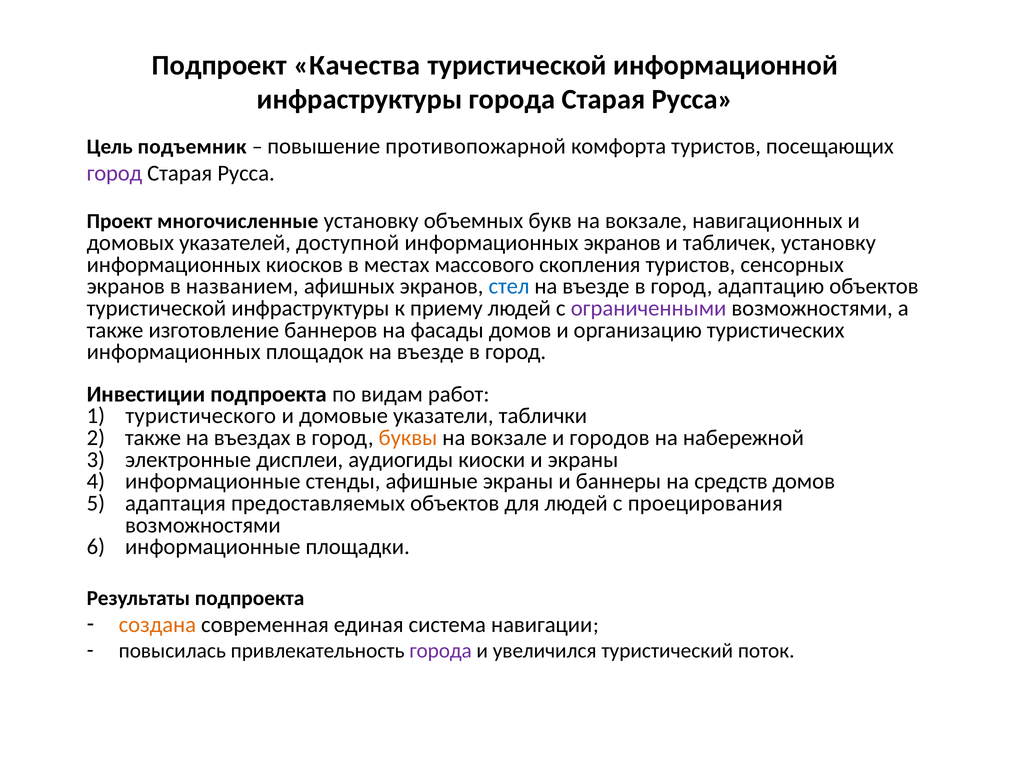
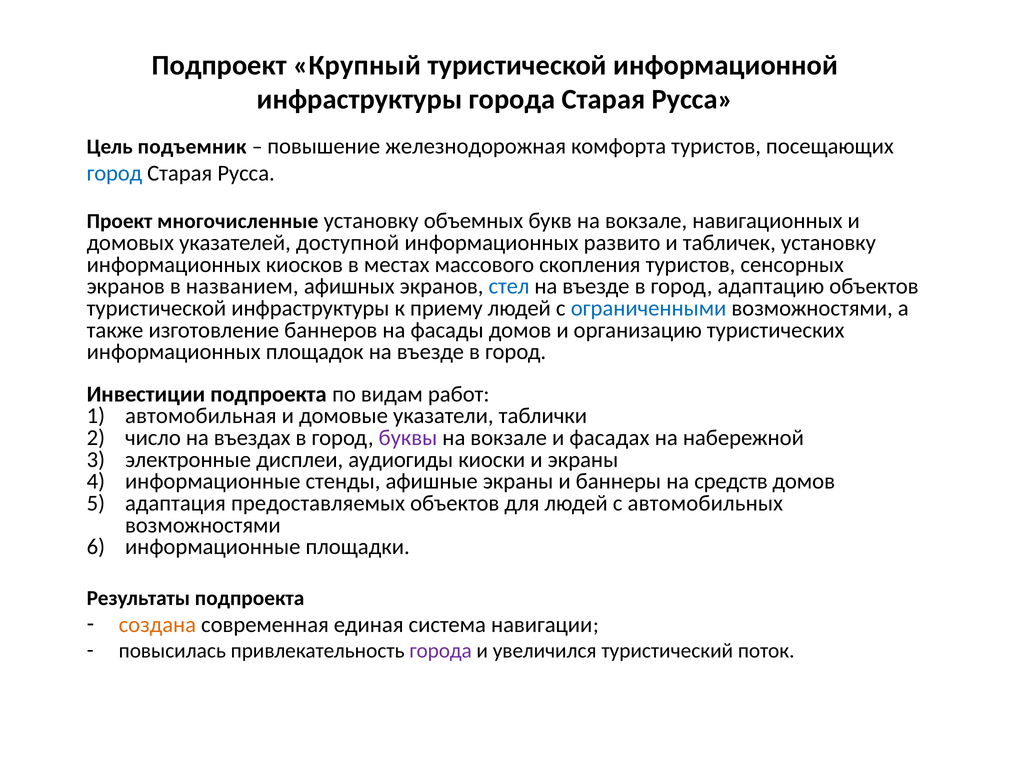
Качества: Качества -> Крупный
противопожарной: противопожарной -> железнодорожная
город at (114, 173) colour: purple -> blue
информационных экранов: экранов -> развито
ограниченными colour: purple -> blue
туристического: туристического -> автомобильная
также at (153, 438): также -> число
буквы colour: orange -> purple
городов: городов -> фасадах
проецирования: проецирования -> автомобильных
